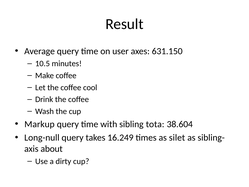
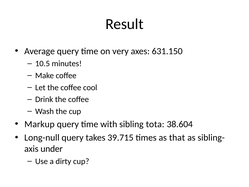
user: user -> very
16.249: 16.249 -> 39.715
silet: silet -> that
about: about -> under
